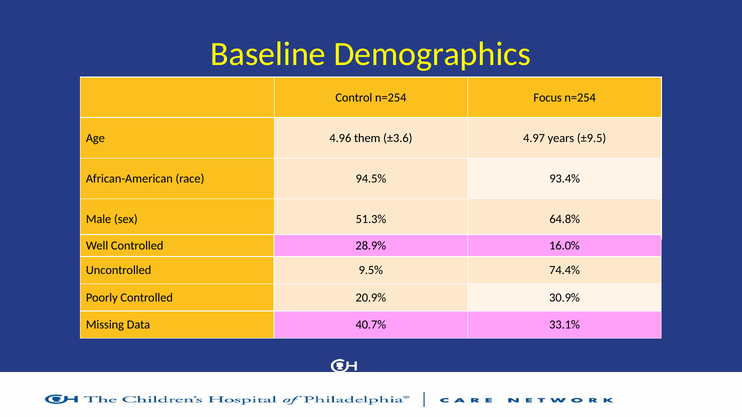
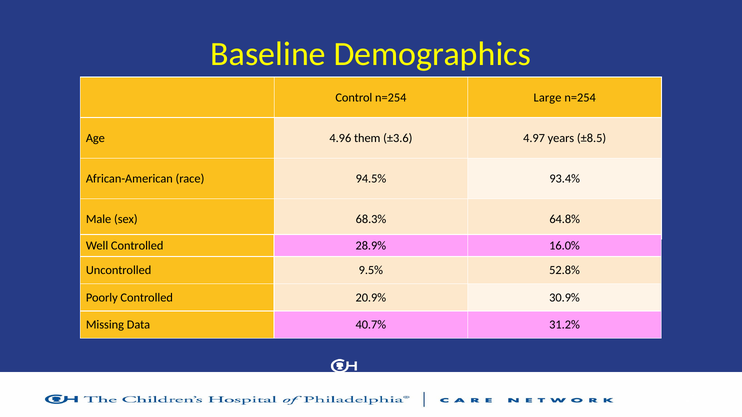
Focus: Focus -> Large
±9.5: ±9.5 -> ±8.5
51.3%: 51.3% -> 68.3%
74.4%: 74.4% -> 52.8%
33.1%: 33.1% -> 31.2%
